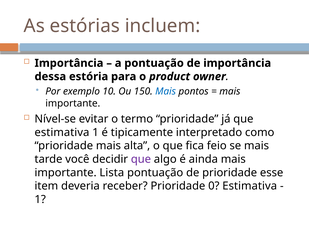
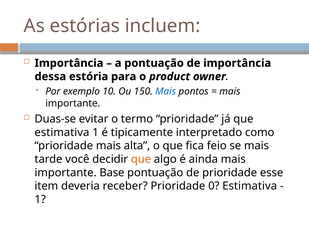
Nível-se: Nível-se -> Duas-se
que at (141, 159) colour: purple -> orange
Lista: Lista -> Base
